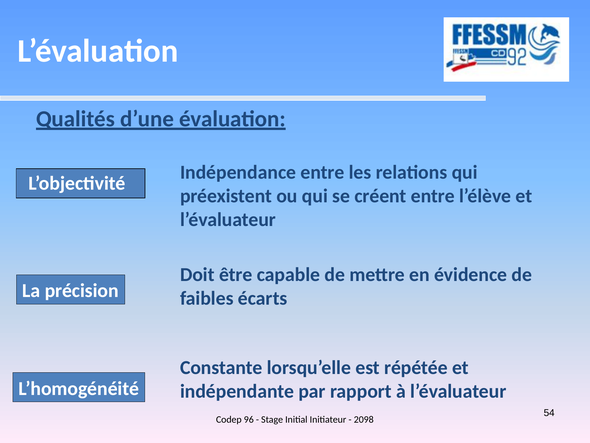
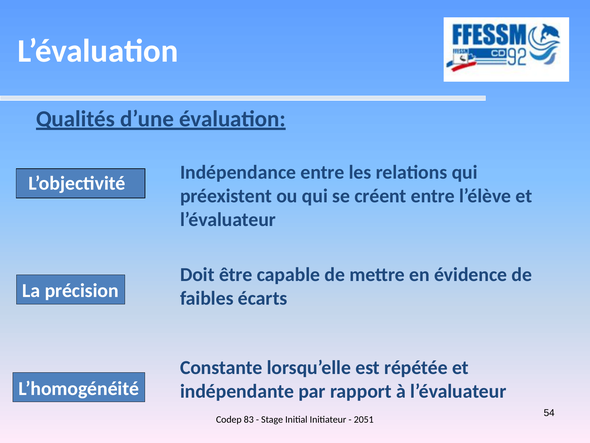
96: 96 -> 83
2098: 2098 -> 2051
